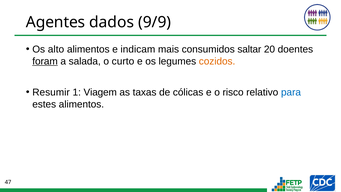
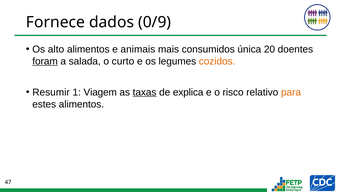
Agentes: Agentes -> Fornece
9/9: 9/9 -> 0/9
indicam: indicam -> animais
saltar: saltar -> única
taxas underline: none -> present
cólicas: cólicas -> explica
para colour: blue -> orange
